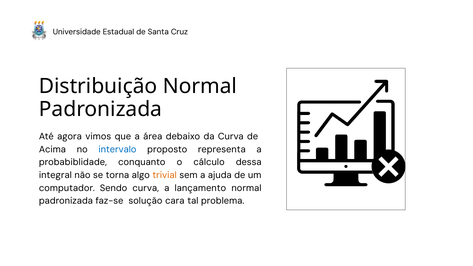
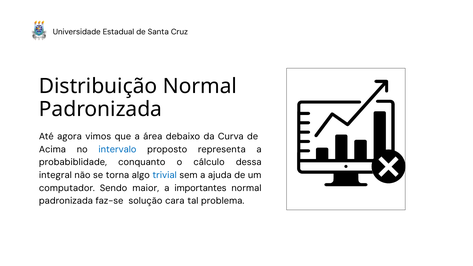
trivial colour: orange -> blue
Sendo curva: curva -> maior
lançamento: lançamento -> importantes
